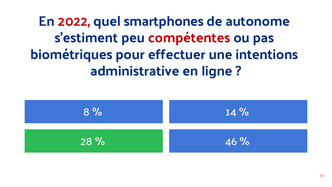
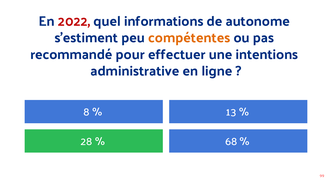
smartphones: smartphones -> informations
compétentes colour: red -> orange
biométriques: biométriques -> recommandé
14: 14 -> 13
46: 46 -> 68
